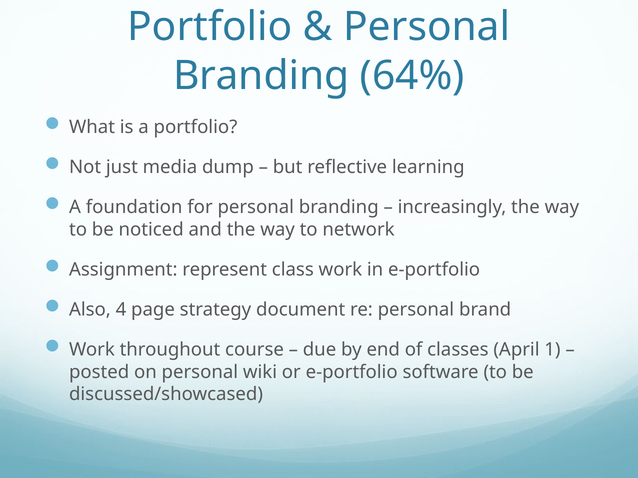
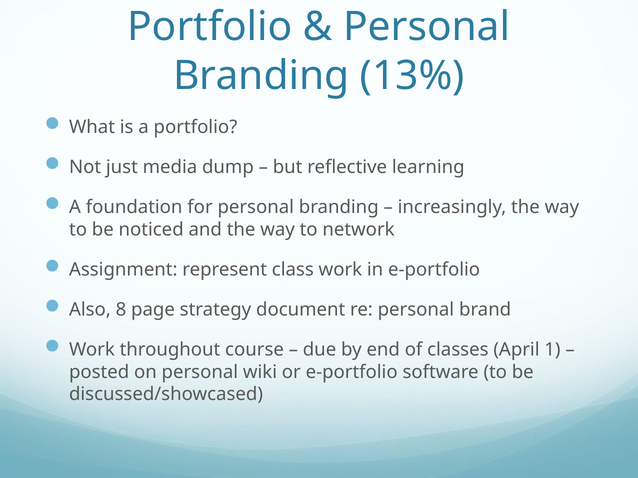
64%: 64% -> 13%
4: 4 -> 8
